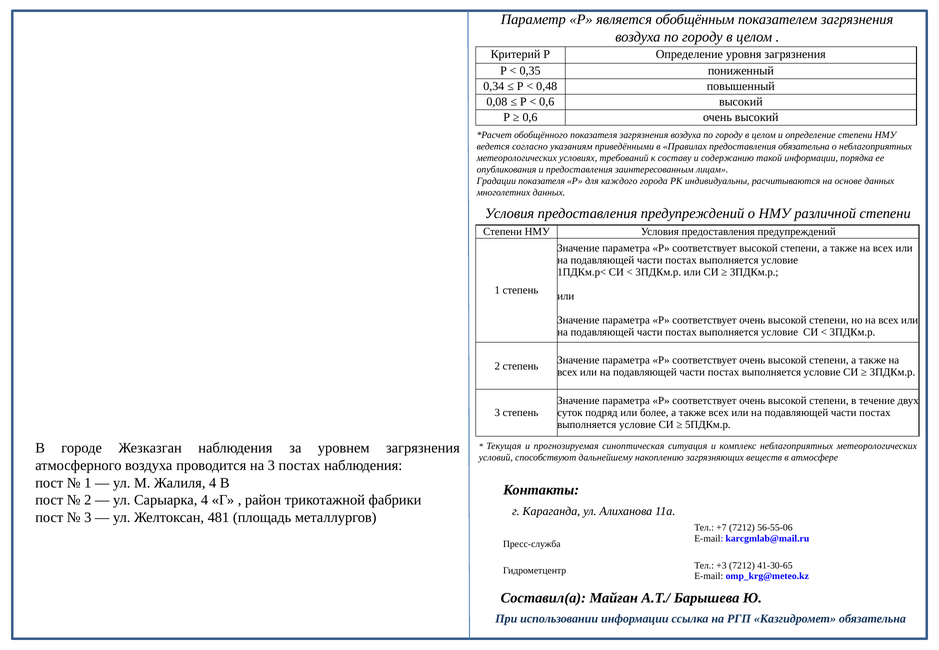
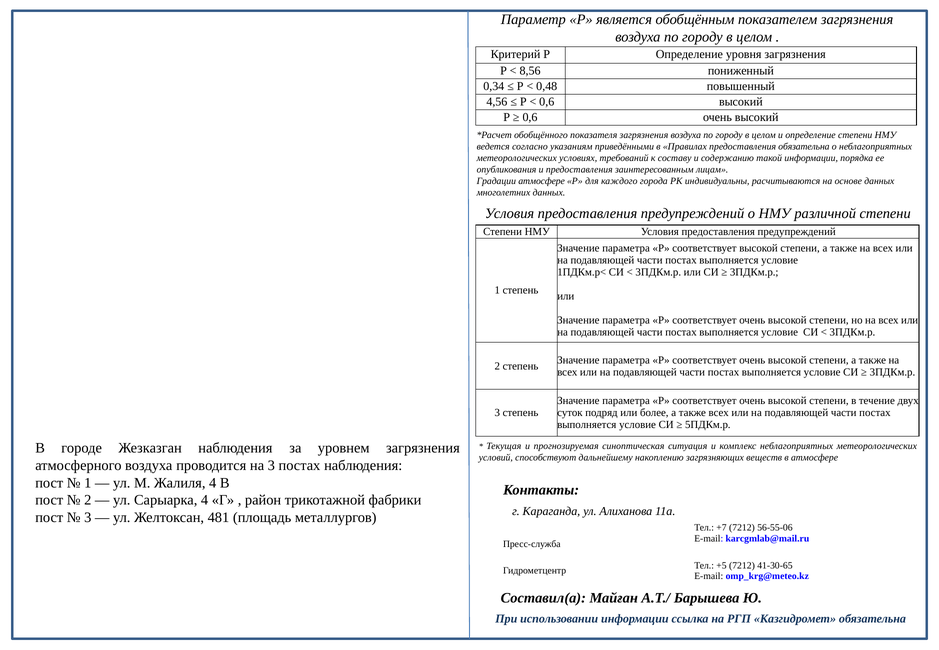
0,35: 0,35 -> 8,56
0,08: 0,08 -> 4,56
Градации показателя: показателя -> атмосфере
+3: +3 -> +5
